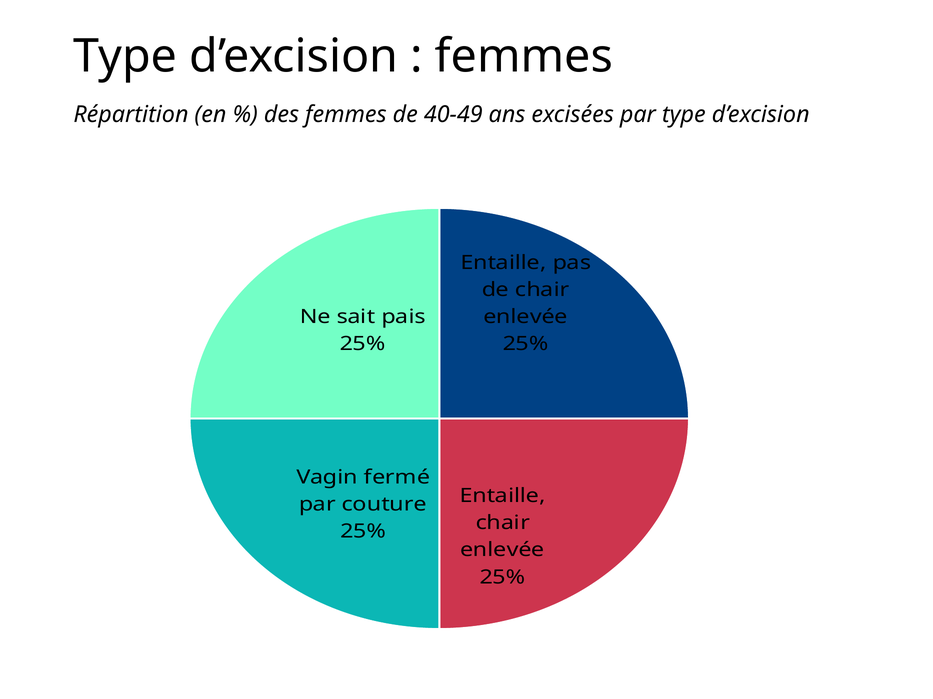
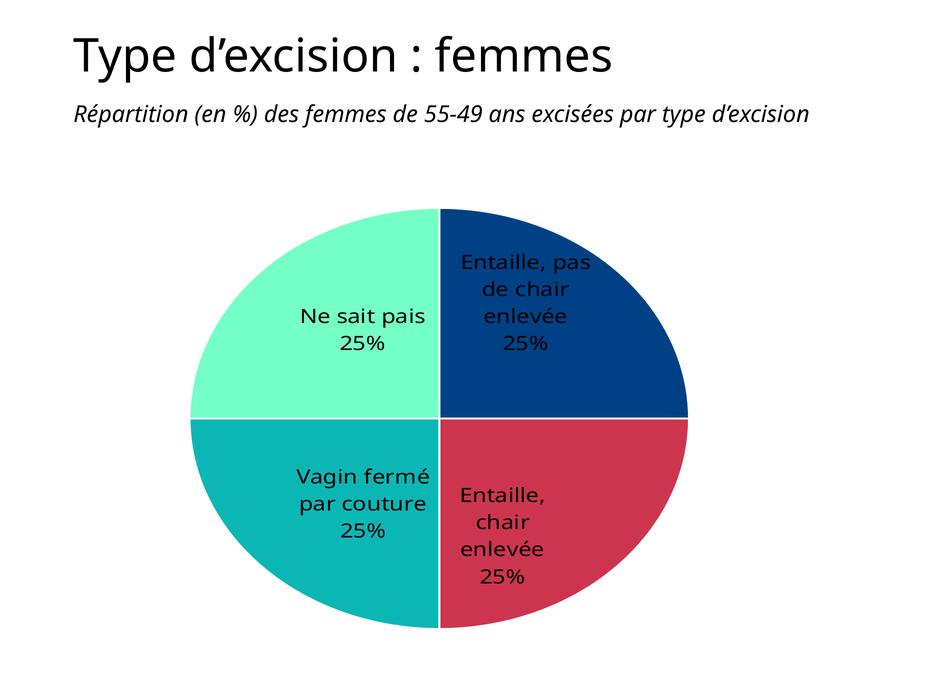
40-49: 40-49 -> 55-49
